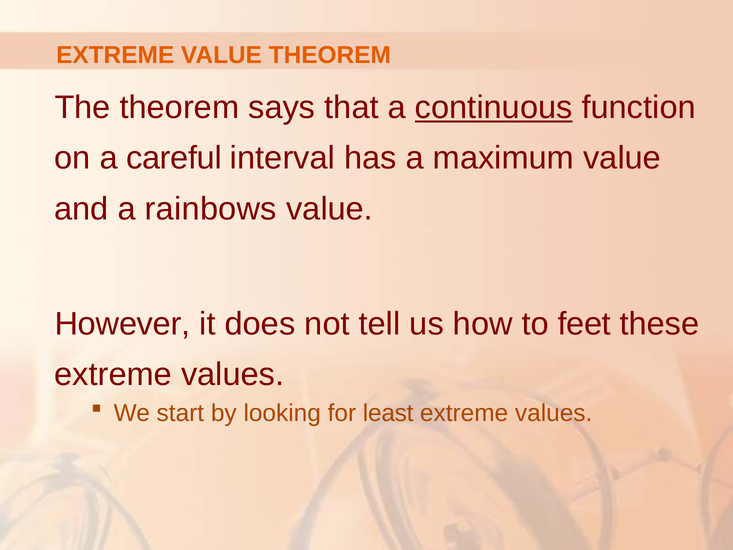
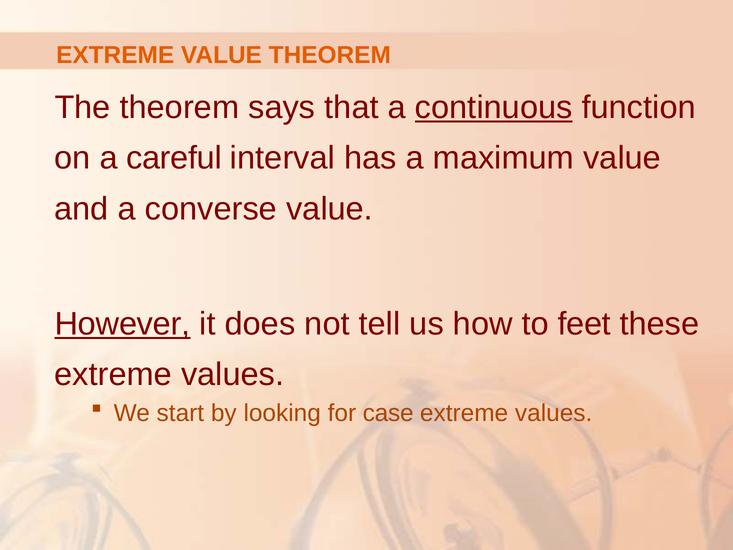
rainbows: rainbows -> converse
However underline: none -> present
least: least -> case
